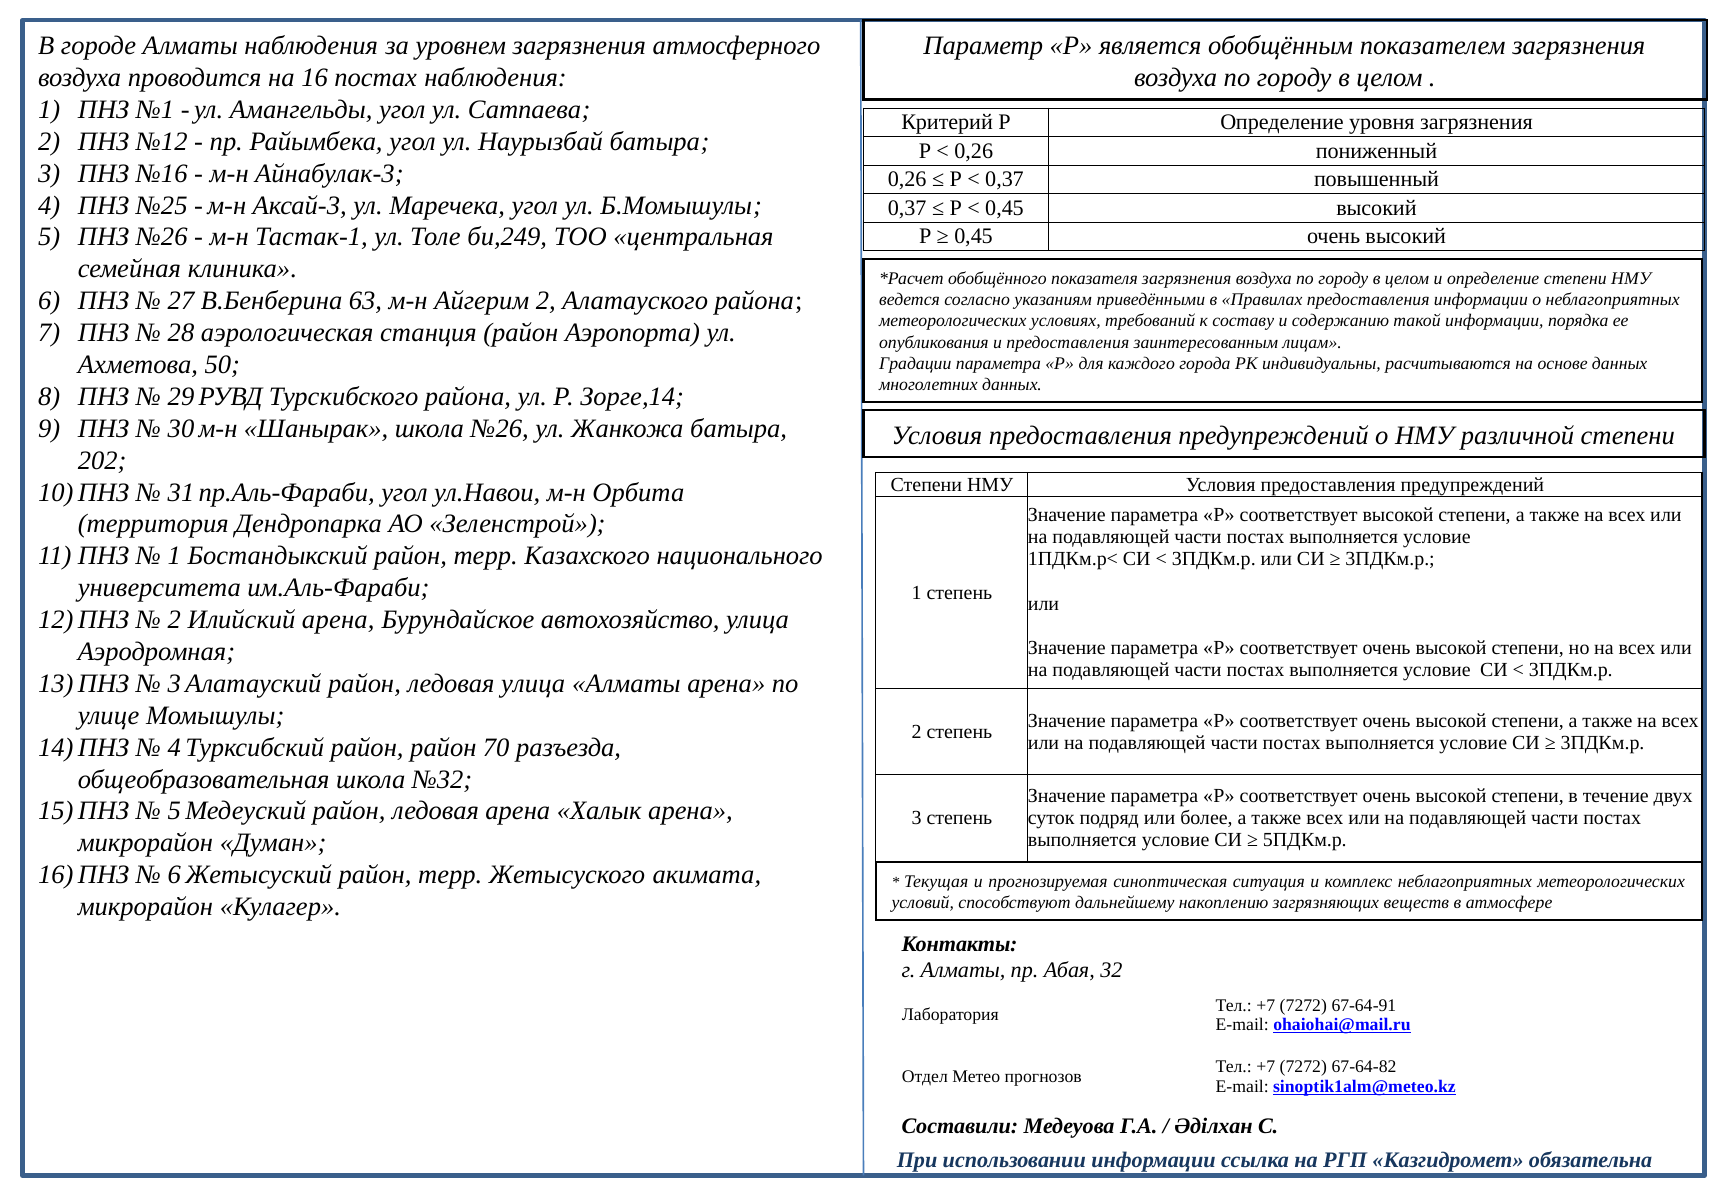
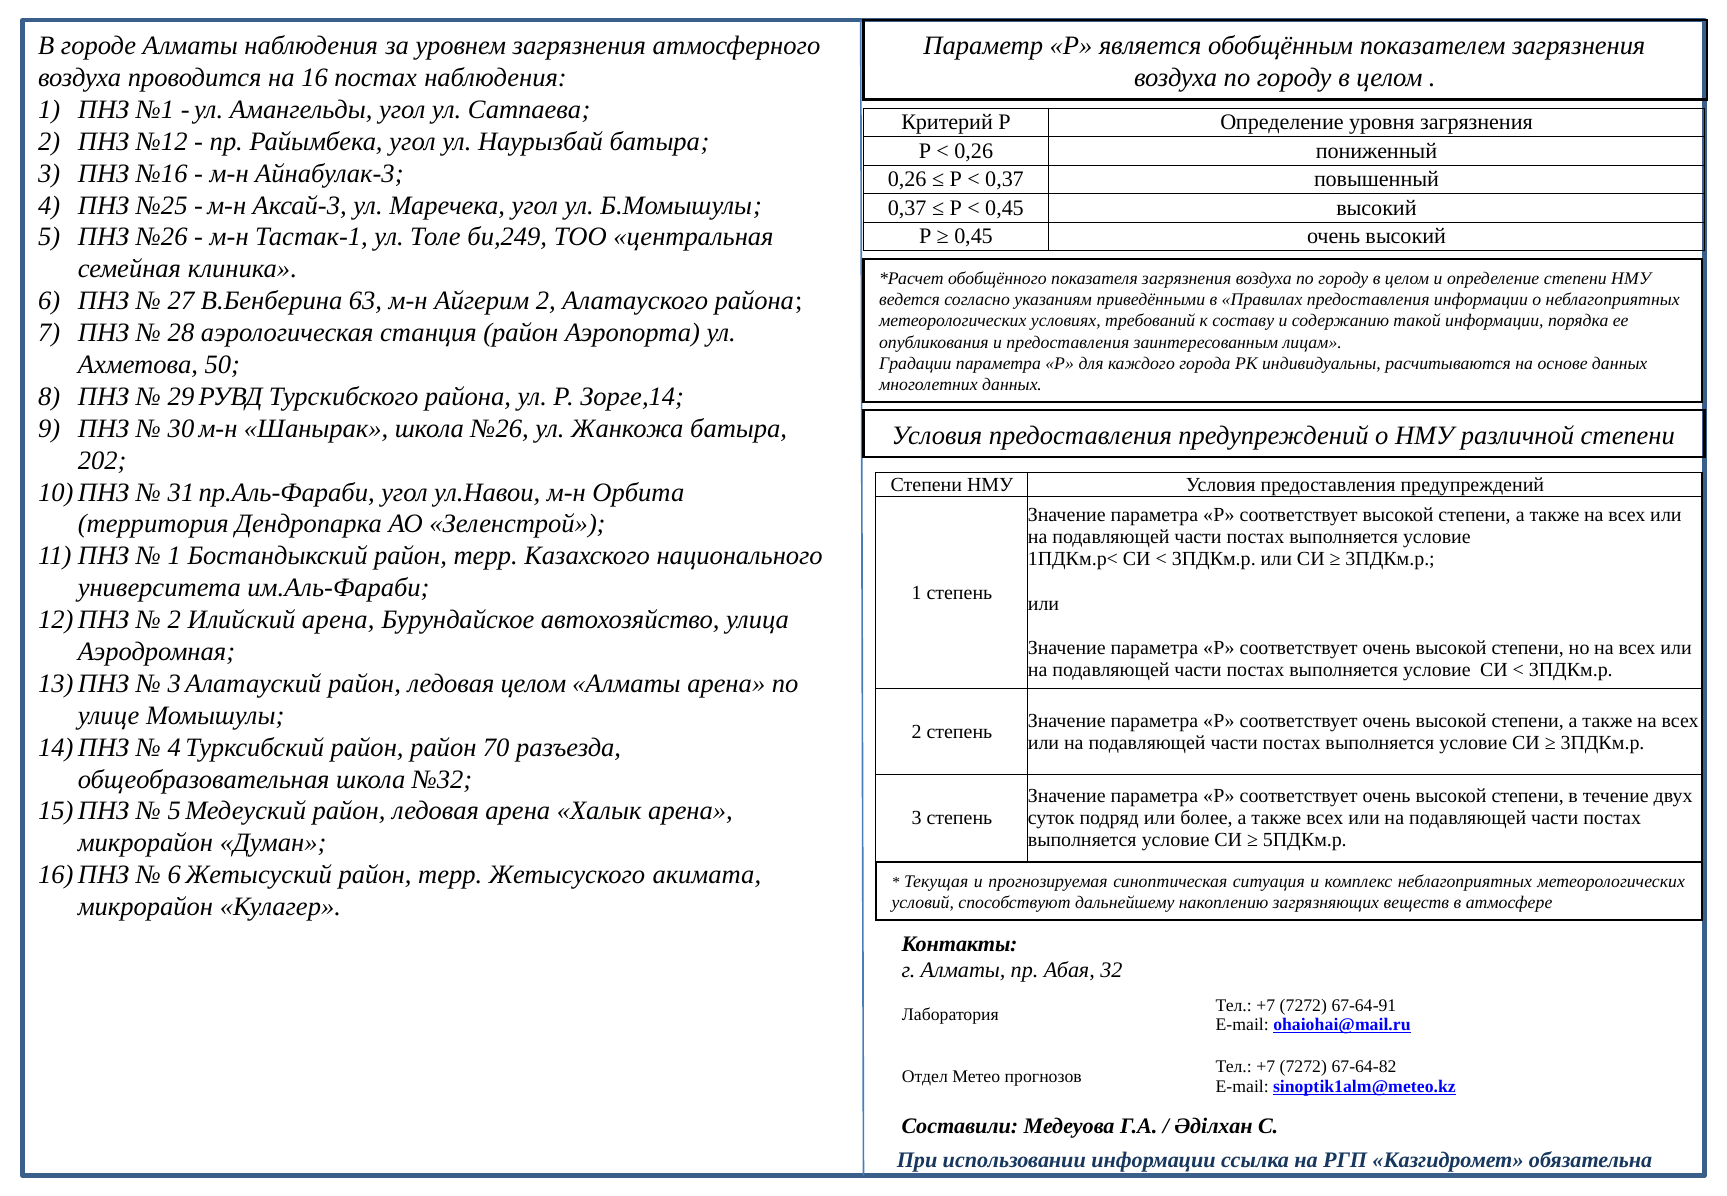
ледовая улица: улица -> целом
